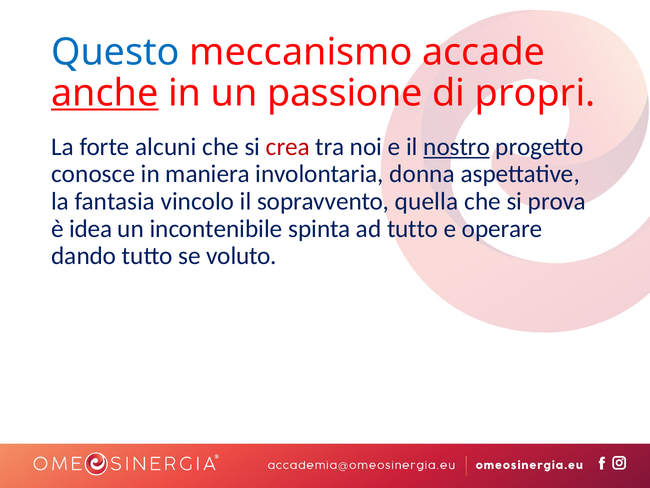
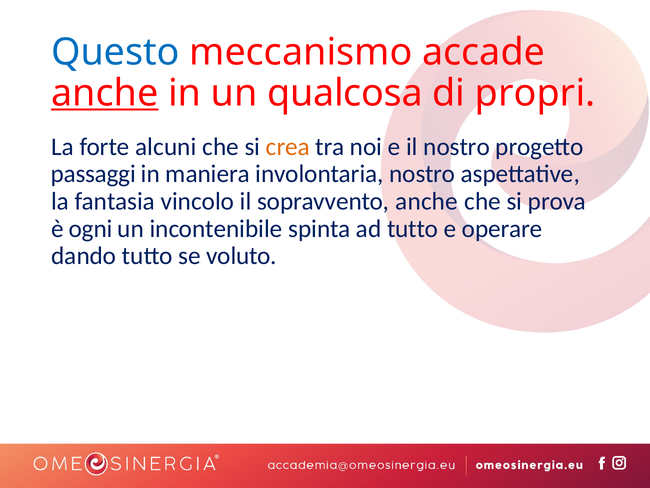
passione: passione -> qualcosa
crea colour: red -> orange
nostro at (457, 147) underline: present -> none
conosce: conosce -> passaggi
involontaria donna: donna -> nostro
sopravvento quella: quella -> anche
idea: idea -> ogni
